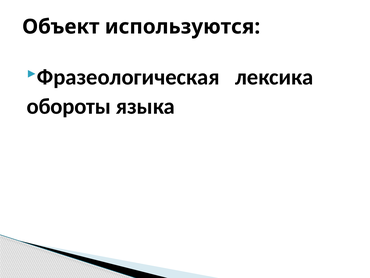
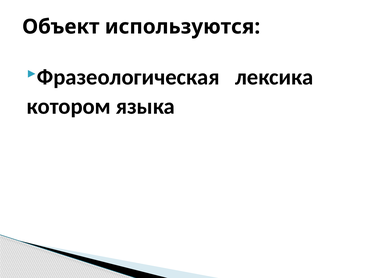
обороты: обороты -> котором
